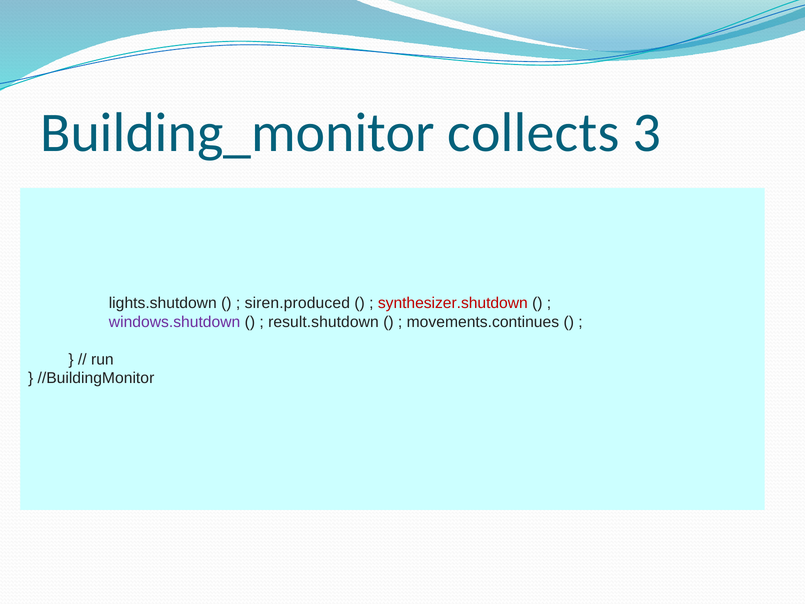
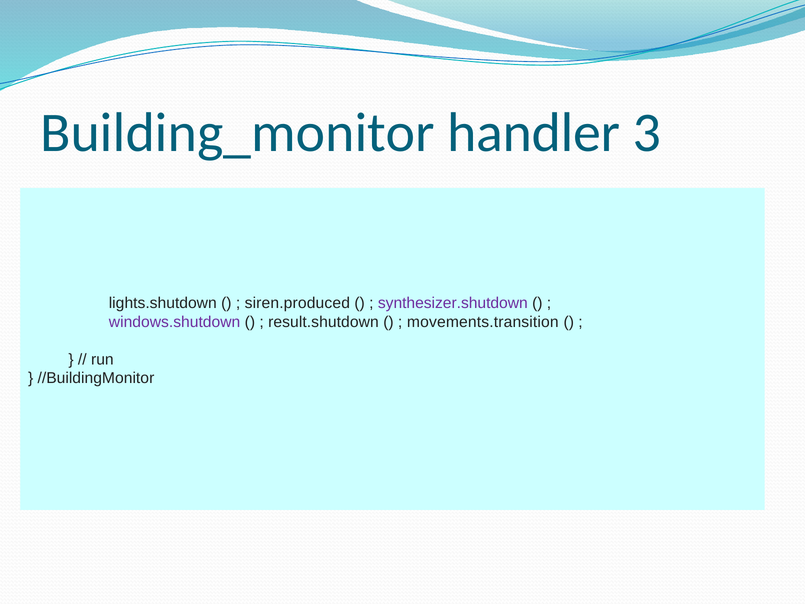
collects: collects -> handler
synthesizer.shutdown colour: red -> purple
movements.continues: movements.continues -> movements.transition
